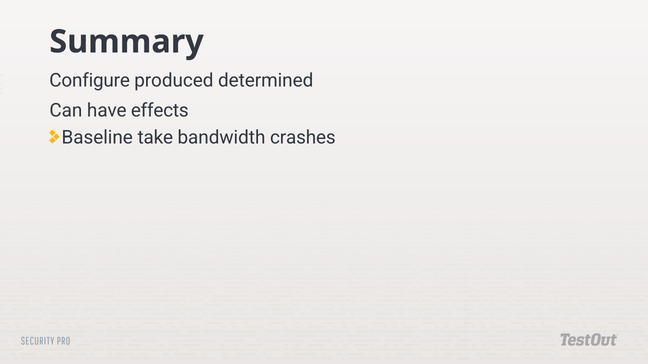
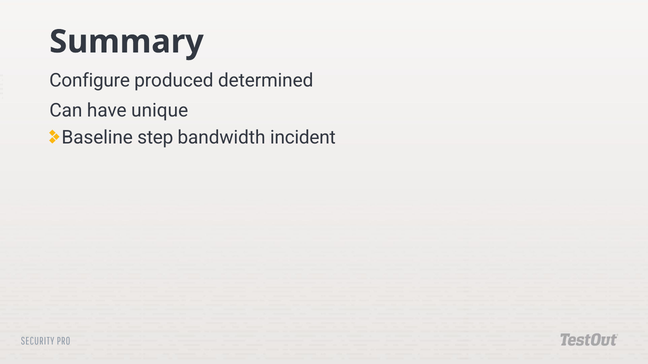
effects: effects -> unique
take: take -> step
crashes: crashes -> incident
